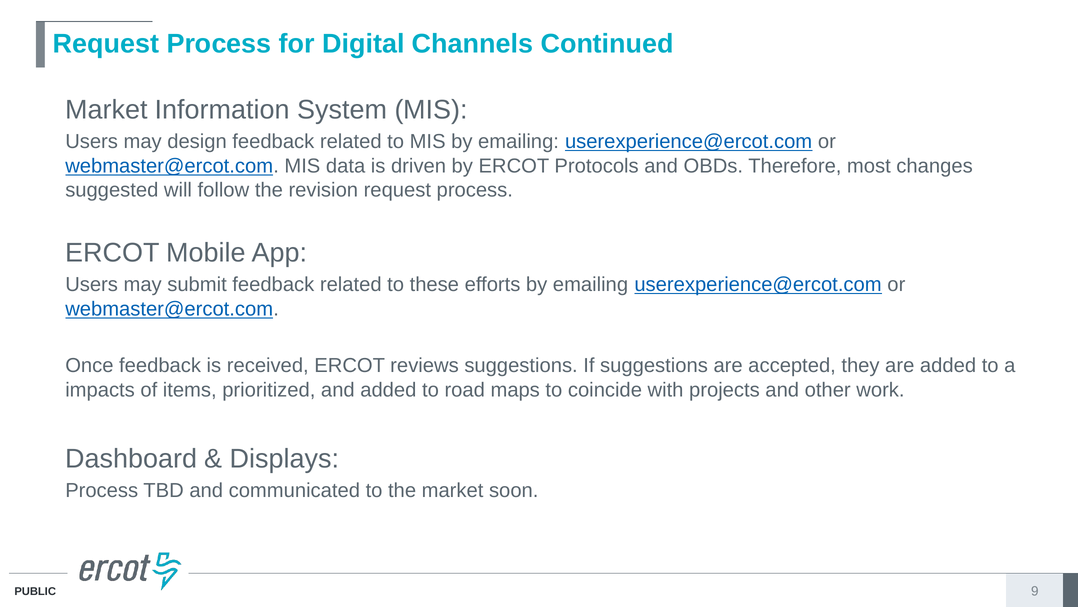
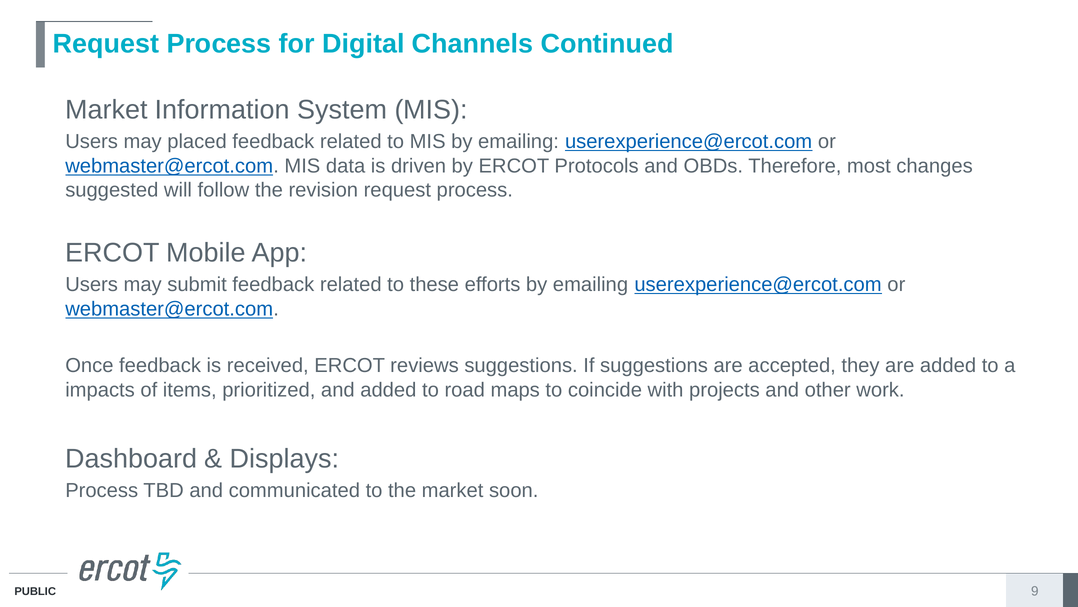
design: design -> placed
